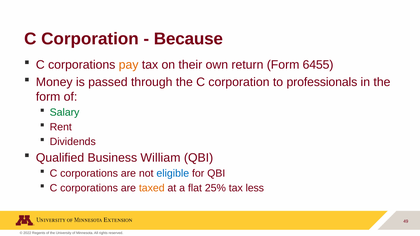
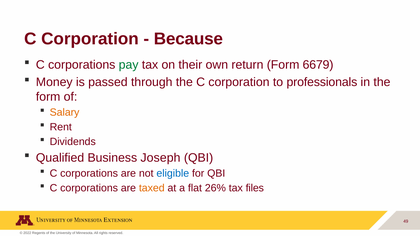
pay colour: orange -> green
6455: 6455 -> 6679
Salary colour: green -> orange
William: William -> Joseph
25%: 25% -> 26%
less: less -> files
